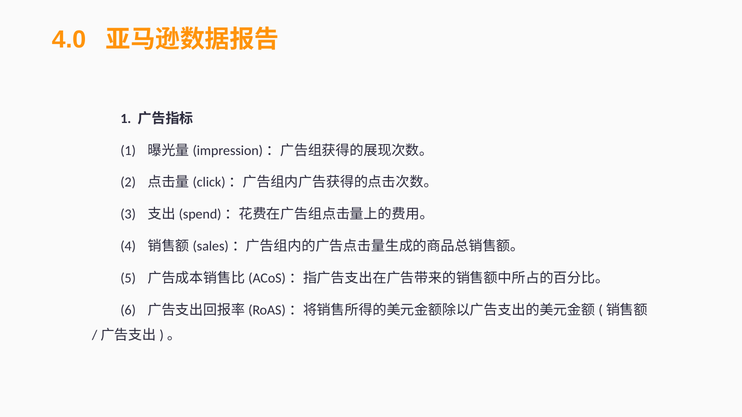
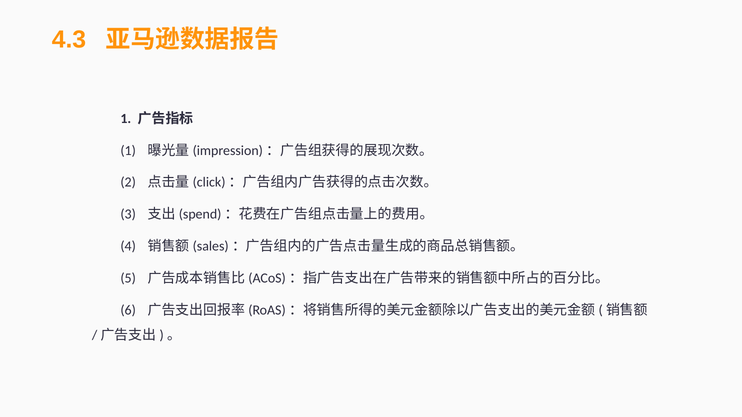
4.0: 4.0 -> 4.3
